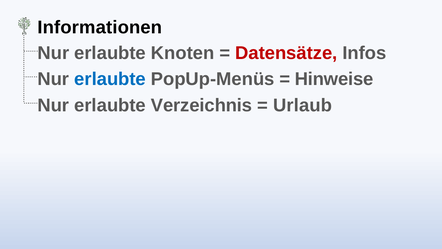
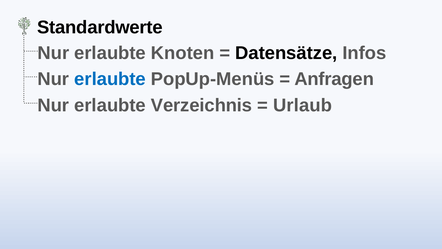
Informationen: Informationen -> Standardwerte
Datensätze colour: red -> black
Hinweise: Hinweise -> Anfragen
